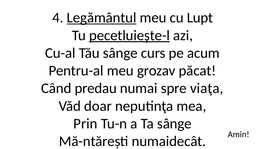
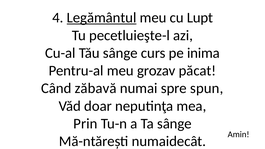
pecetluieşte-l underline: present -> none
acum: acum -> inima
predau: predau -> zăbavă
viaţa: viaţa -> spun
